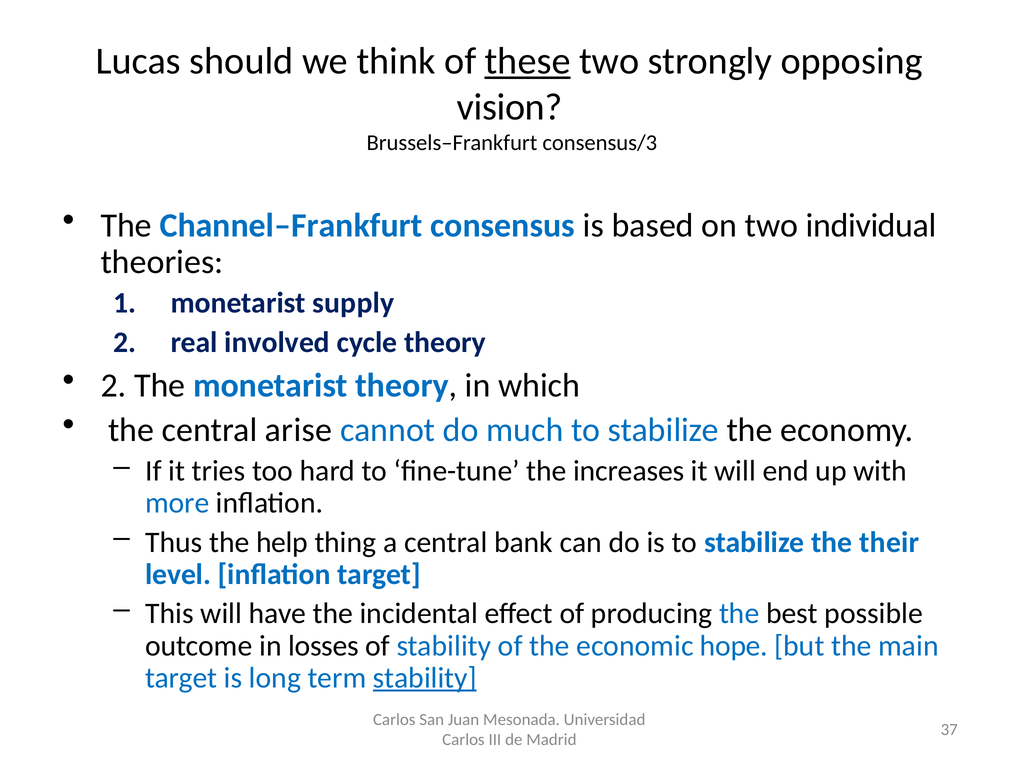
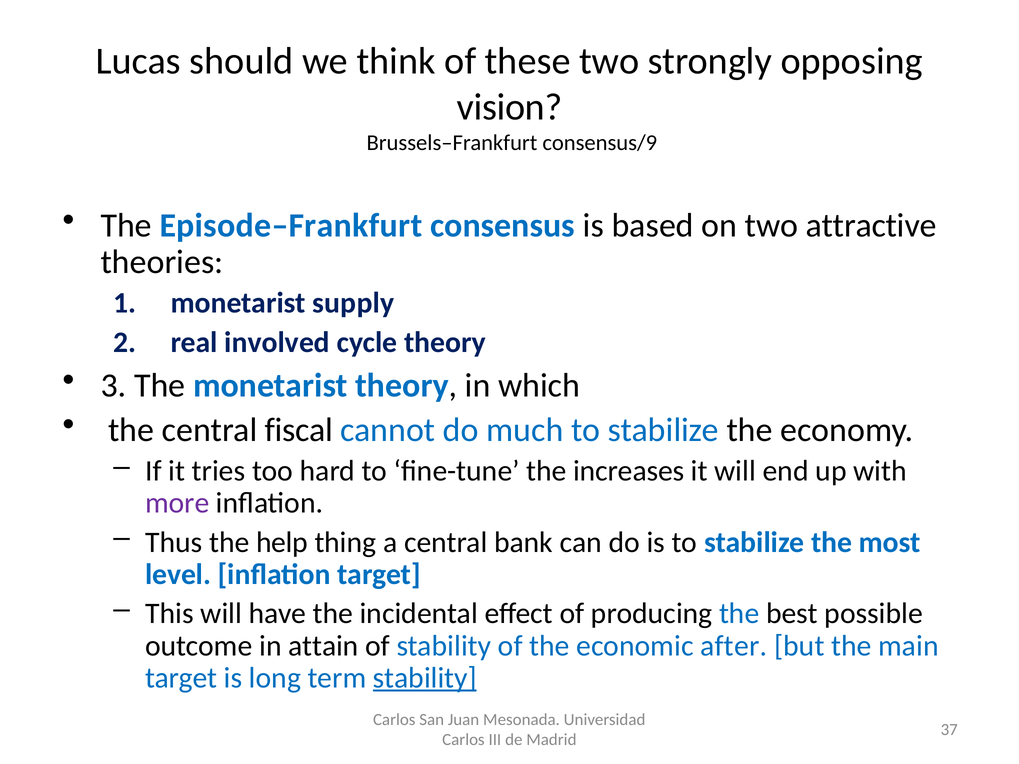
these underline: present -> none
consensus/3: consensus/3 -> consensus/9
Channel–Frankfurt: Channel–Frankfurt -> Episode–Frankfurt
individual: individual -> attractive
2 at (113, 385): 2 -> 3
arise: arise -> fiscal
more colour: blue -> purple
their: their -> most
losses: losses -> attain
hope: hope -> after
